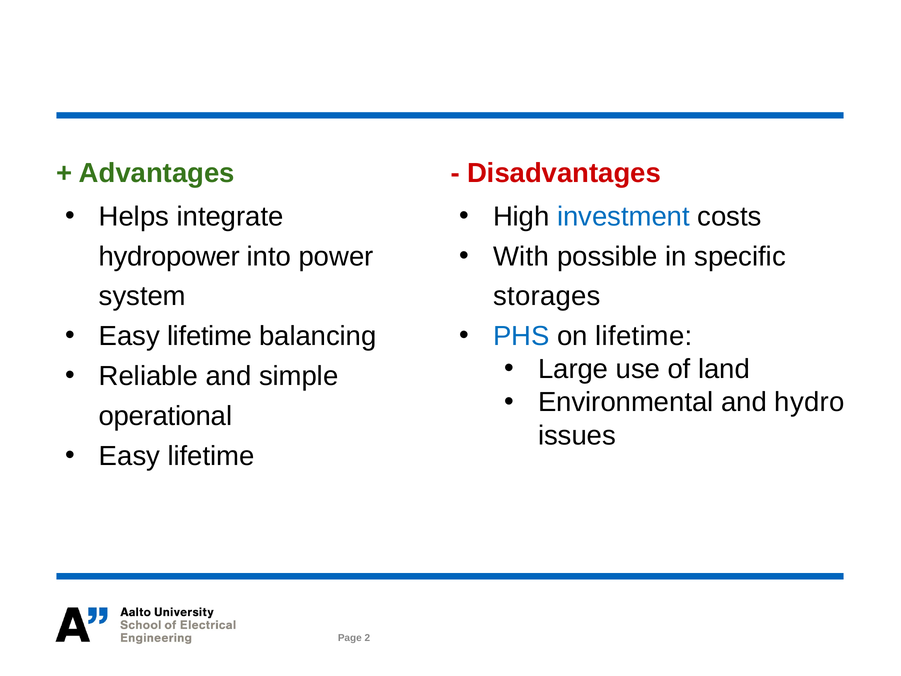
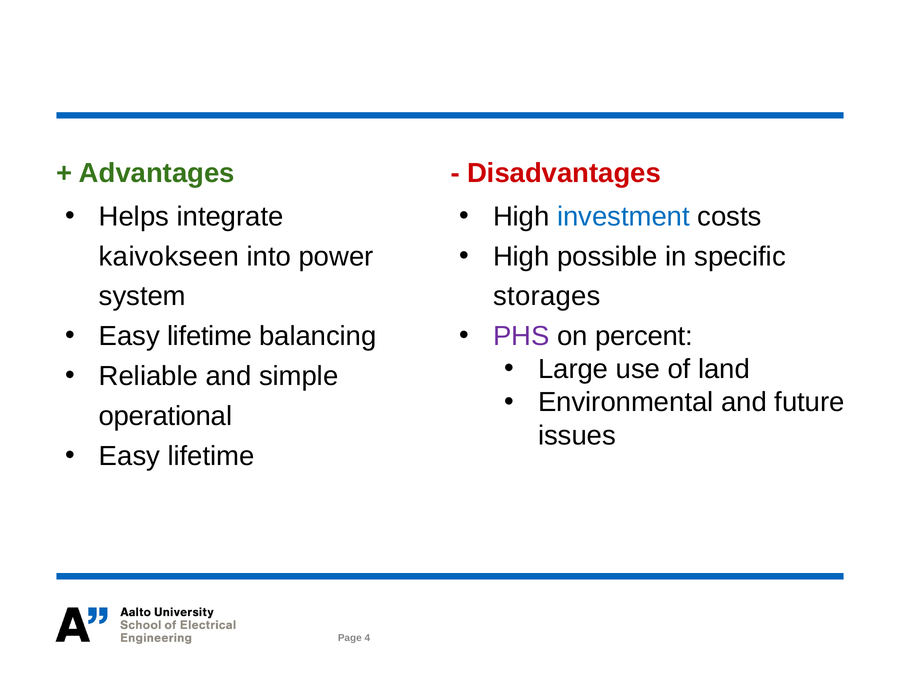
With at (521, 256): With -> High
hydropower: hydropower -> kaivokseen
PHS colour: blue -> purple
on lifetime: lifetime -> percent
hydro: hydro -> future
2: 2 -> 4
